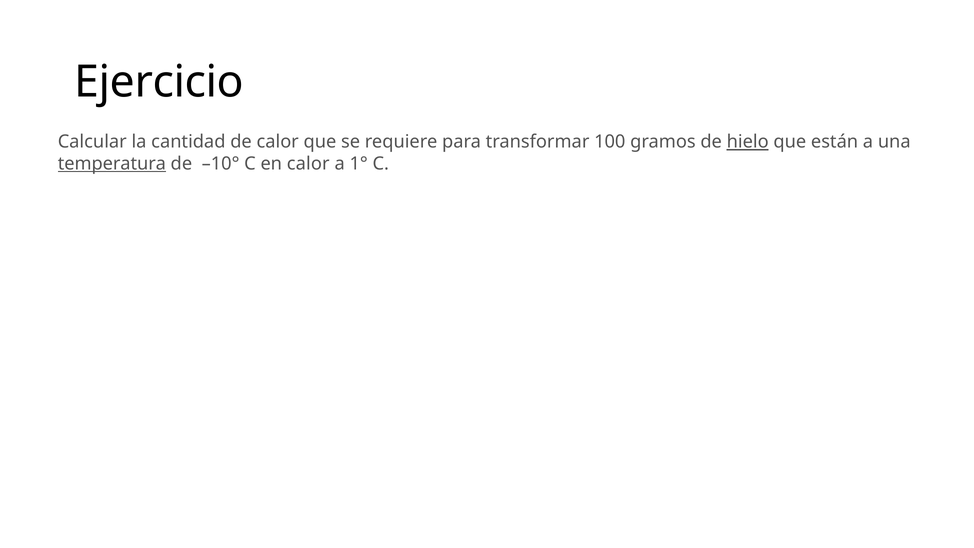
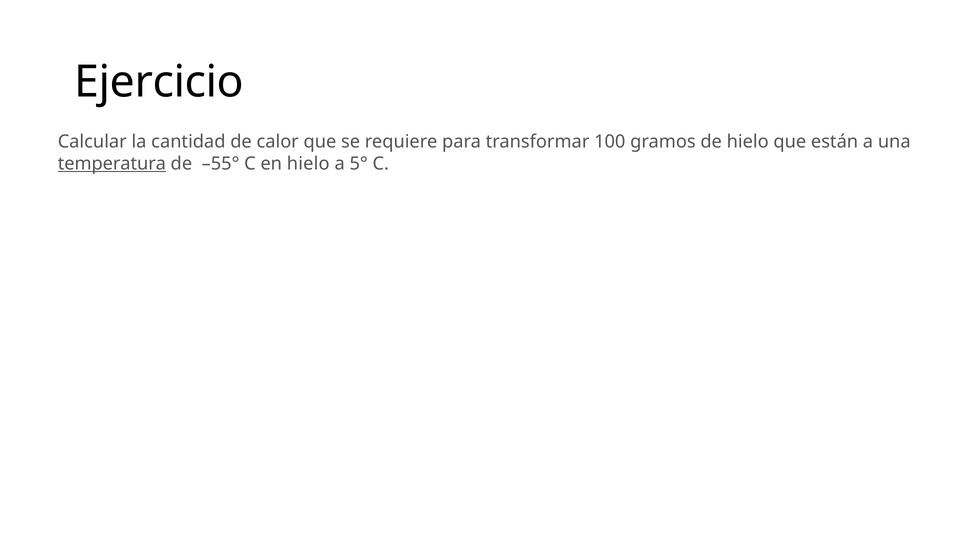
hielo at (748, 142) underline: present -> none
–10°: –10° -> –55°
en calor: calor -> hielo
1°: 1° -> 5°
